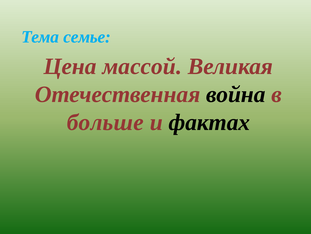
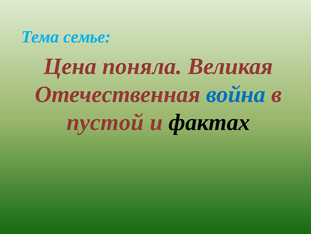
массой: массой -> поняла
война colour: black -> blue
больше: больше -> пустой
